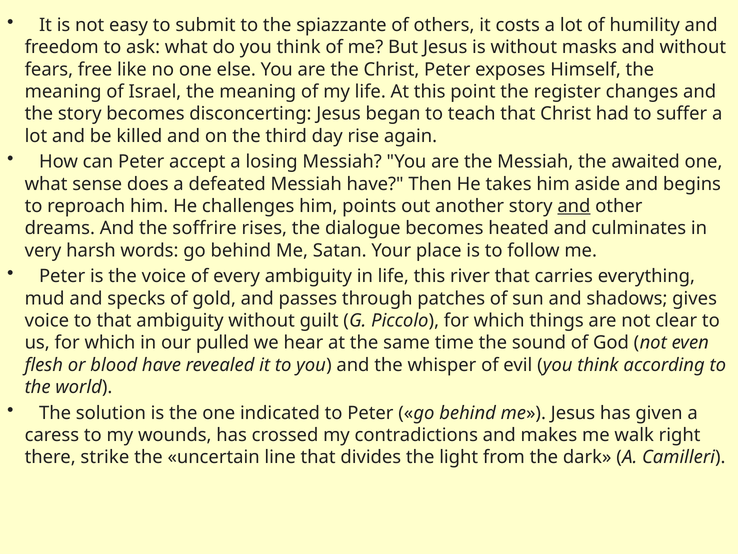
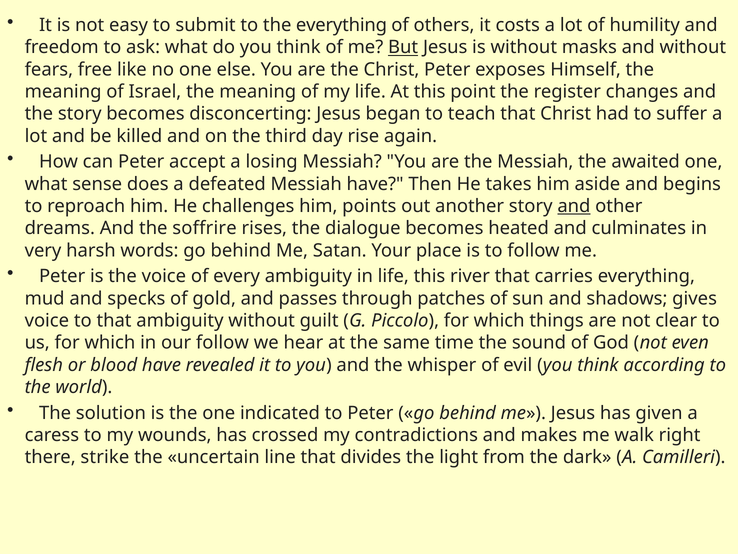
the spiazzante: spiazzante -> everything
But underline: none -> present
our pulled: pulled -> follow
